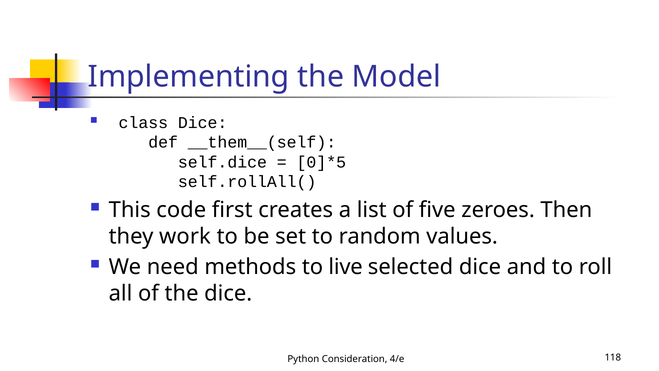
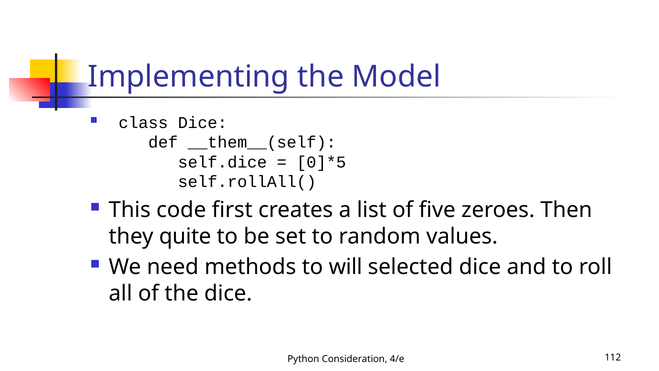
work: work -> quite
live: live -> will
118: 118 -> 112
